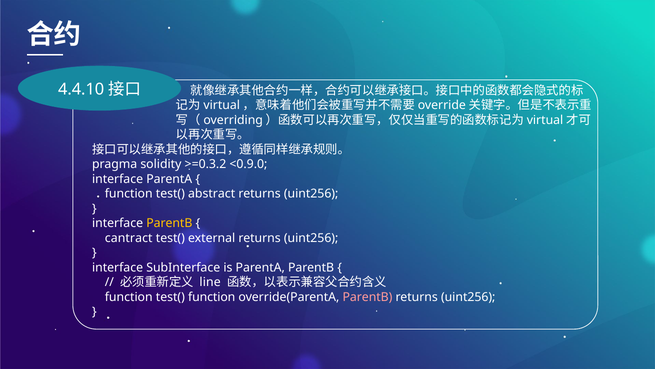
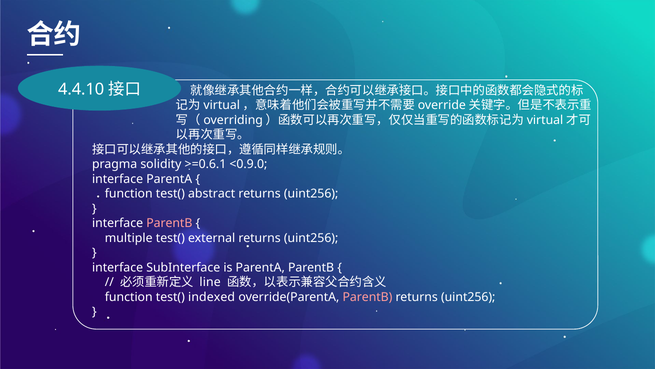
>=0.3.2: >=0.3.2 -> >=0.6.1
ParentB at (169, 223) colour: yellow -> pink
cantract: cantract -> multiple
test( function: function -> indexed
